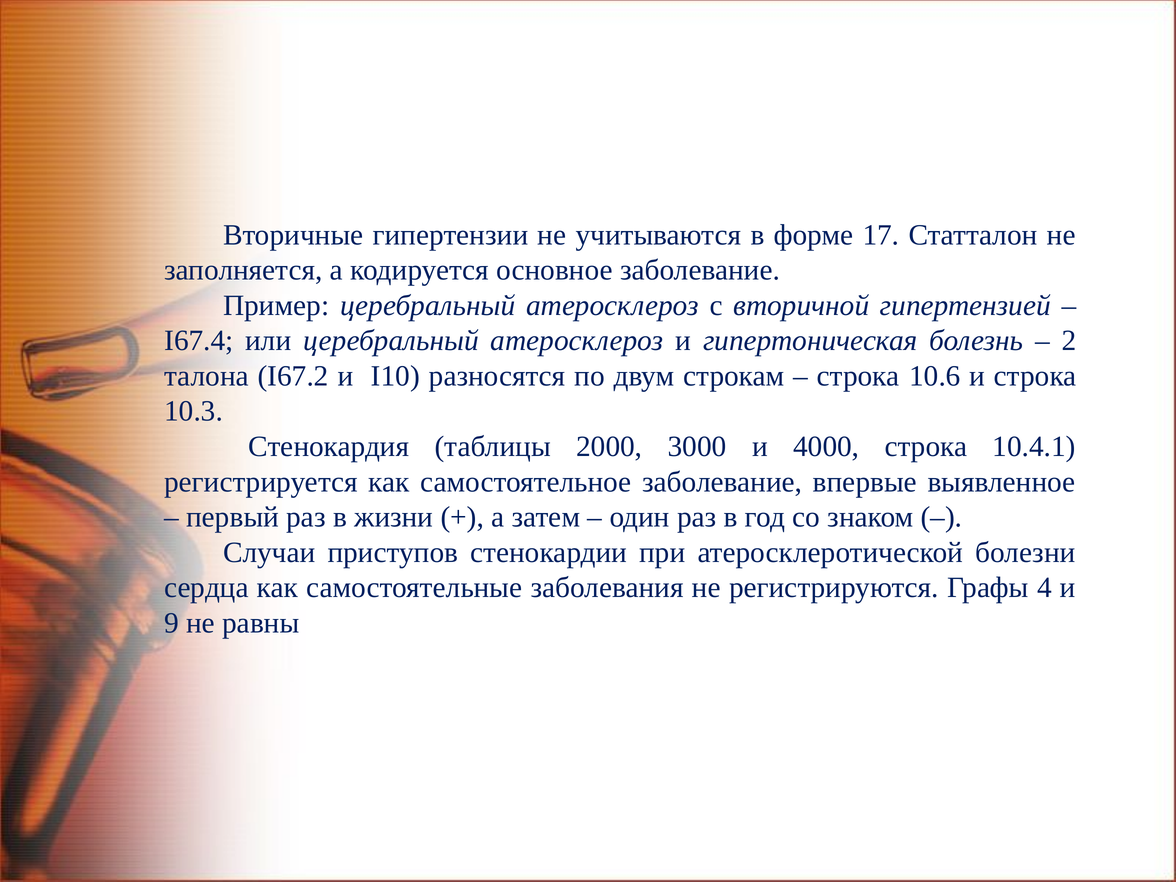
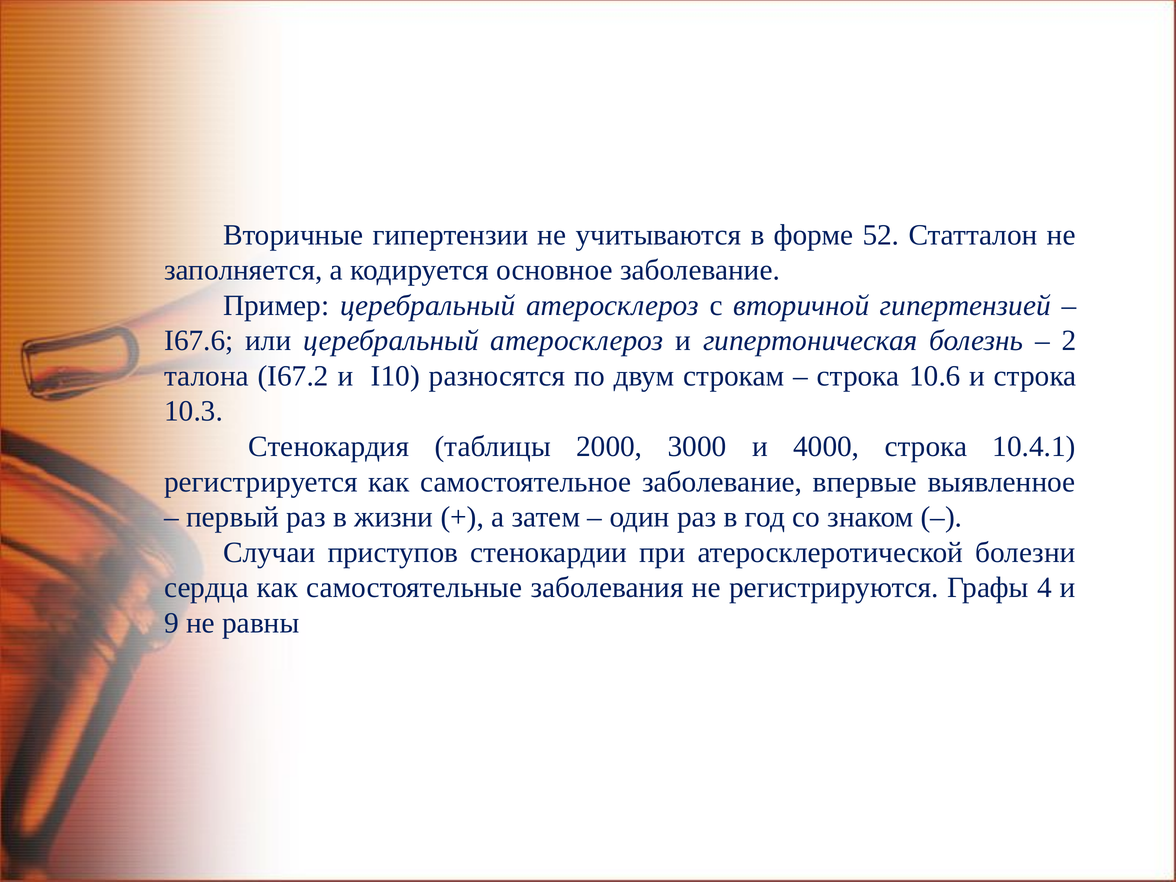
17: 17 -> 52
I67.4: I67.4 -> I67.6
